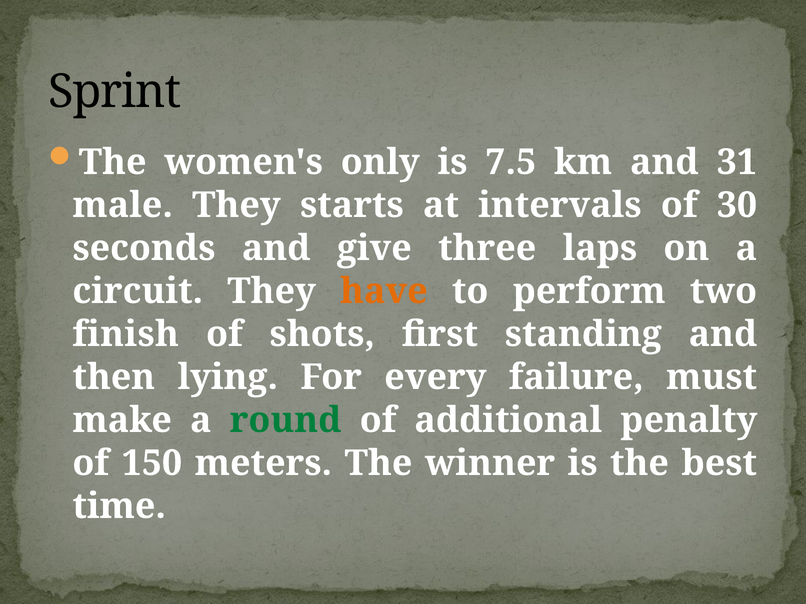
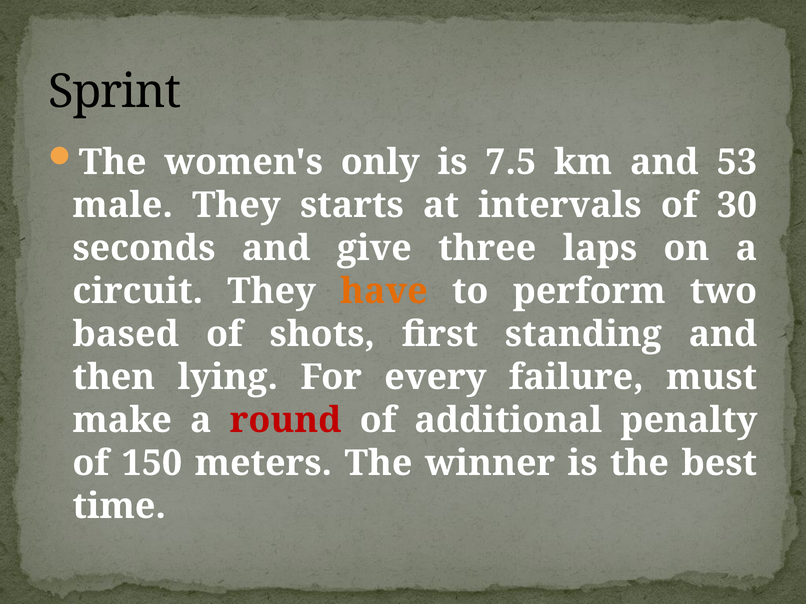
31: 31 -> 53
finish: finish -> based
round colour: green -> red
